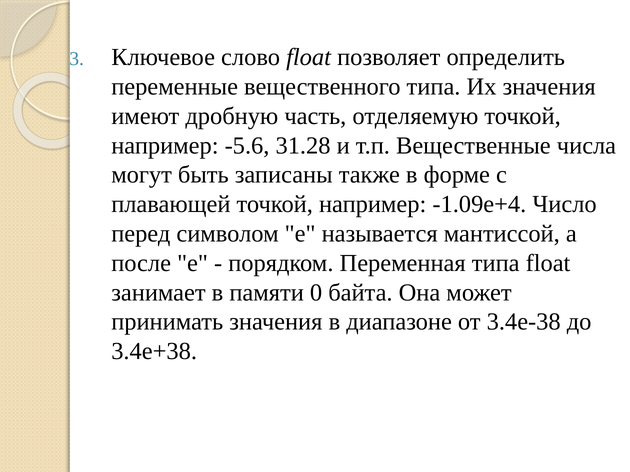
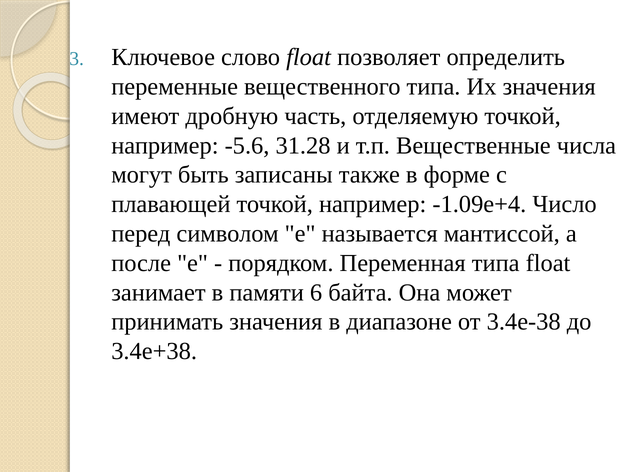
0: 0 -> 6
